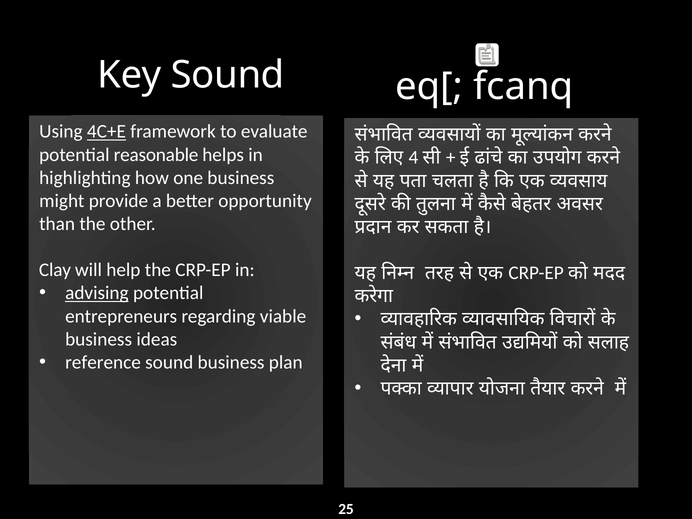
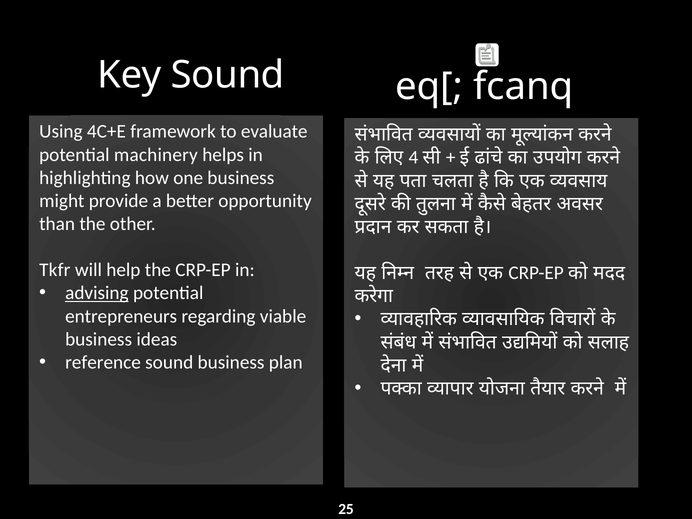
4C+E underline: present -> none
reasonable: reasonable -> machinery
Clay: Clay -> Tkfr
